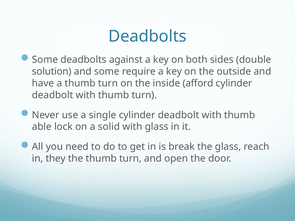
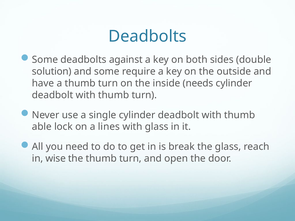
afford: afford -> needs
solid: solid -> lines
they: they -> wise
